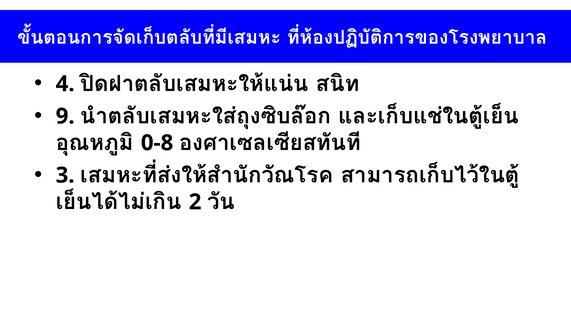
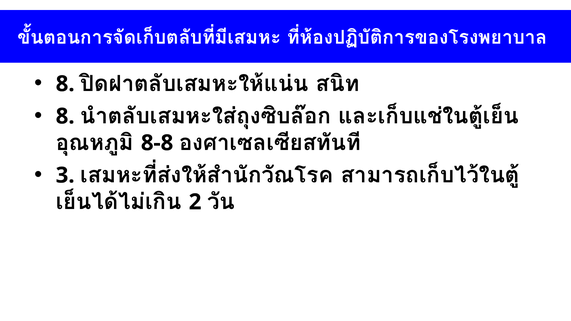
4 at (65, 84): 4 -> 8
9 at (65, 116): 9 -> 8
0-8: 0-8 -> 8-8
